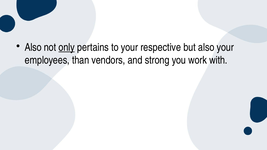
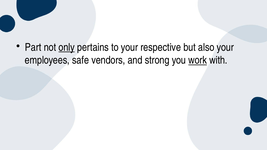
Also at (33, 47): Also -> Part
than: than -> safe
work underline: none -> present
